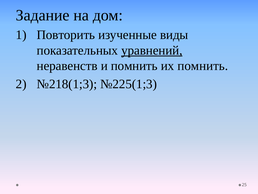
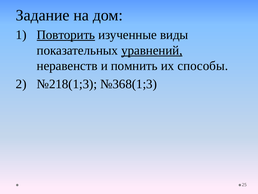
Повторить underline: none -> present
их помнить: помнить -> способы
№225(1;3: №225(1;3 -> №368(1;3
